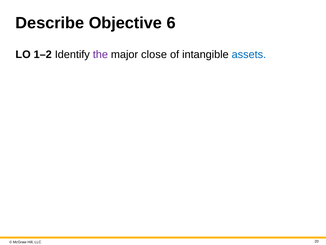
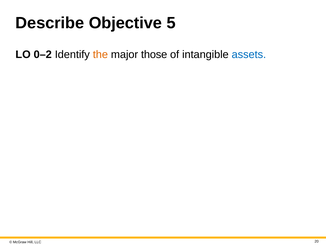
6: 6 -> 5
1–2: 1–2 -> 0–2
the colour: purple -> orange
close: close -> those
